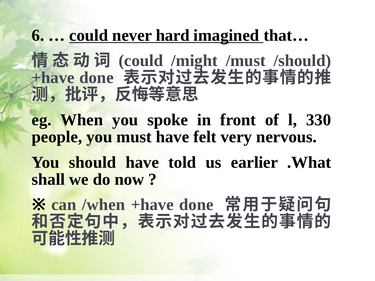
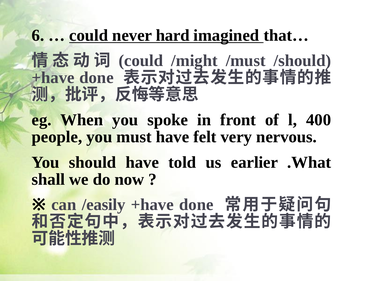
330: 330 -> 400
/when: /when -> /easily
